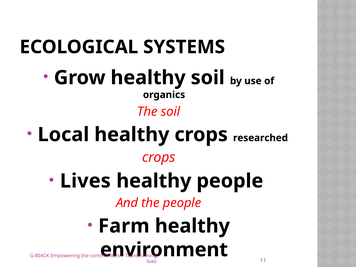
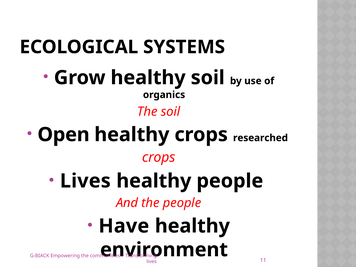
Local: Local -> Open
Farm: Farm -> Have
